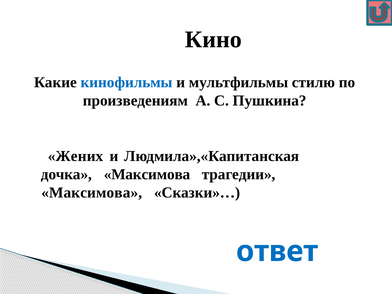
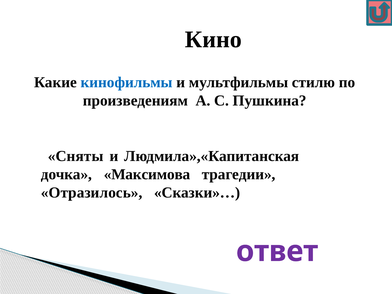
Жених: Жених -> Сняты
Максимова at (92, 193): Максимова -> Отразилось
ответ colour: blue -> purple
